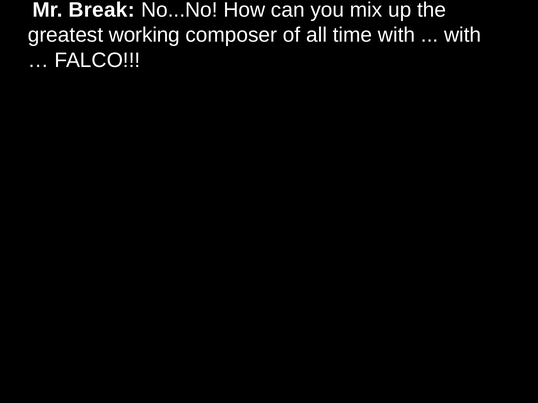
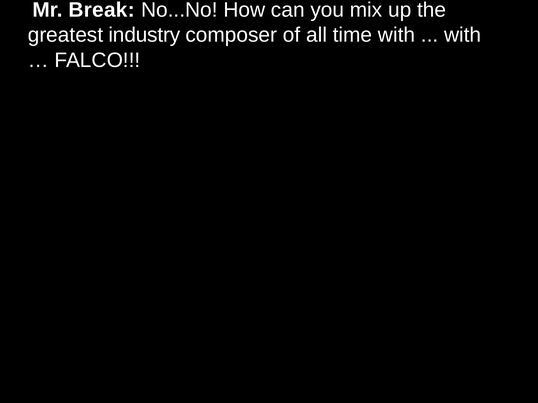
working: working -> industry
